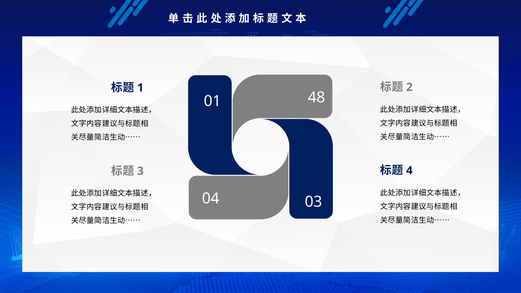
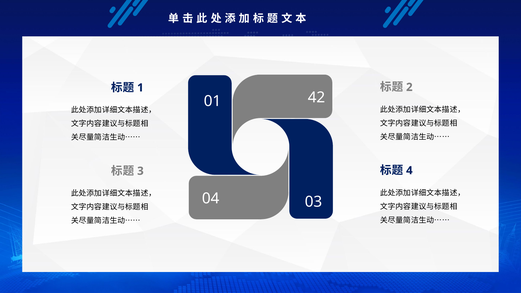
48: 48 -> 42
